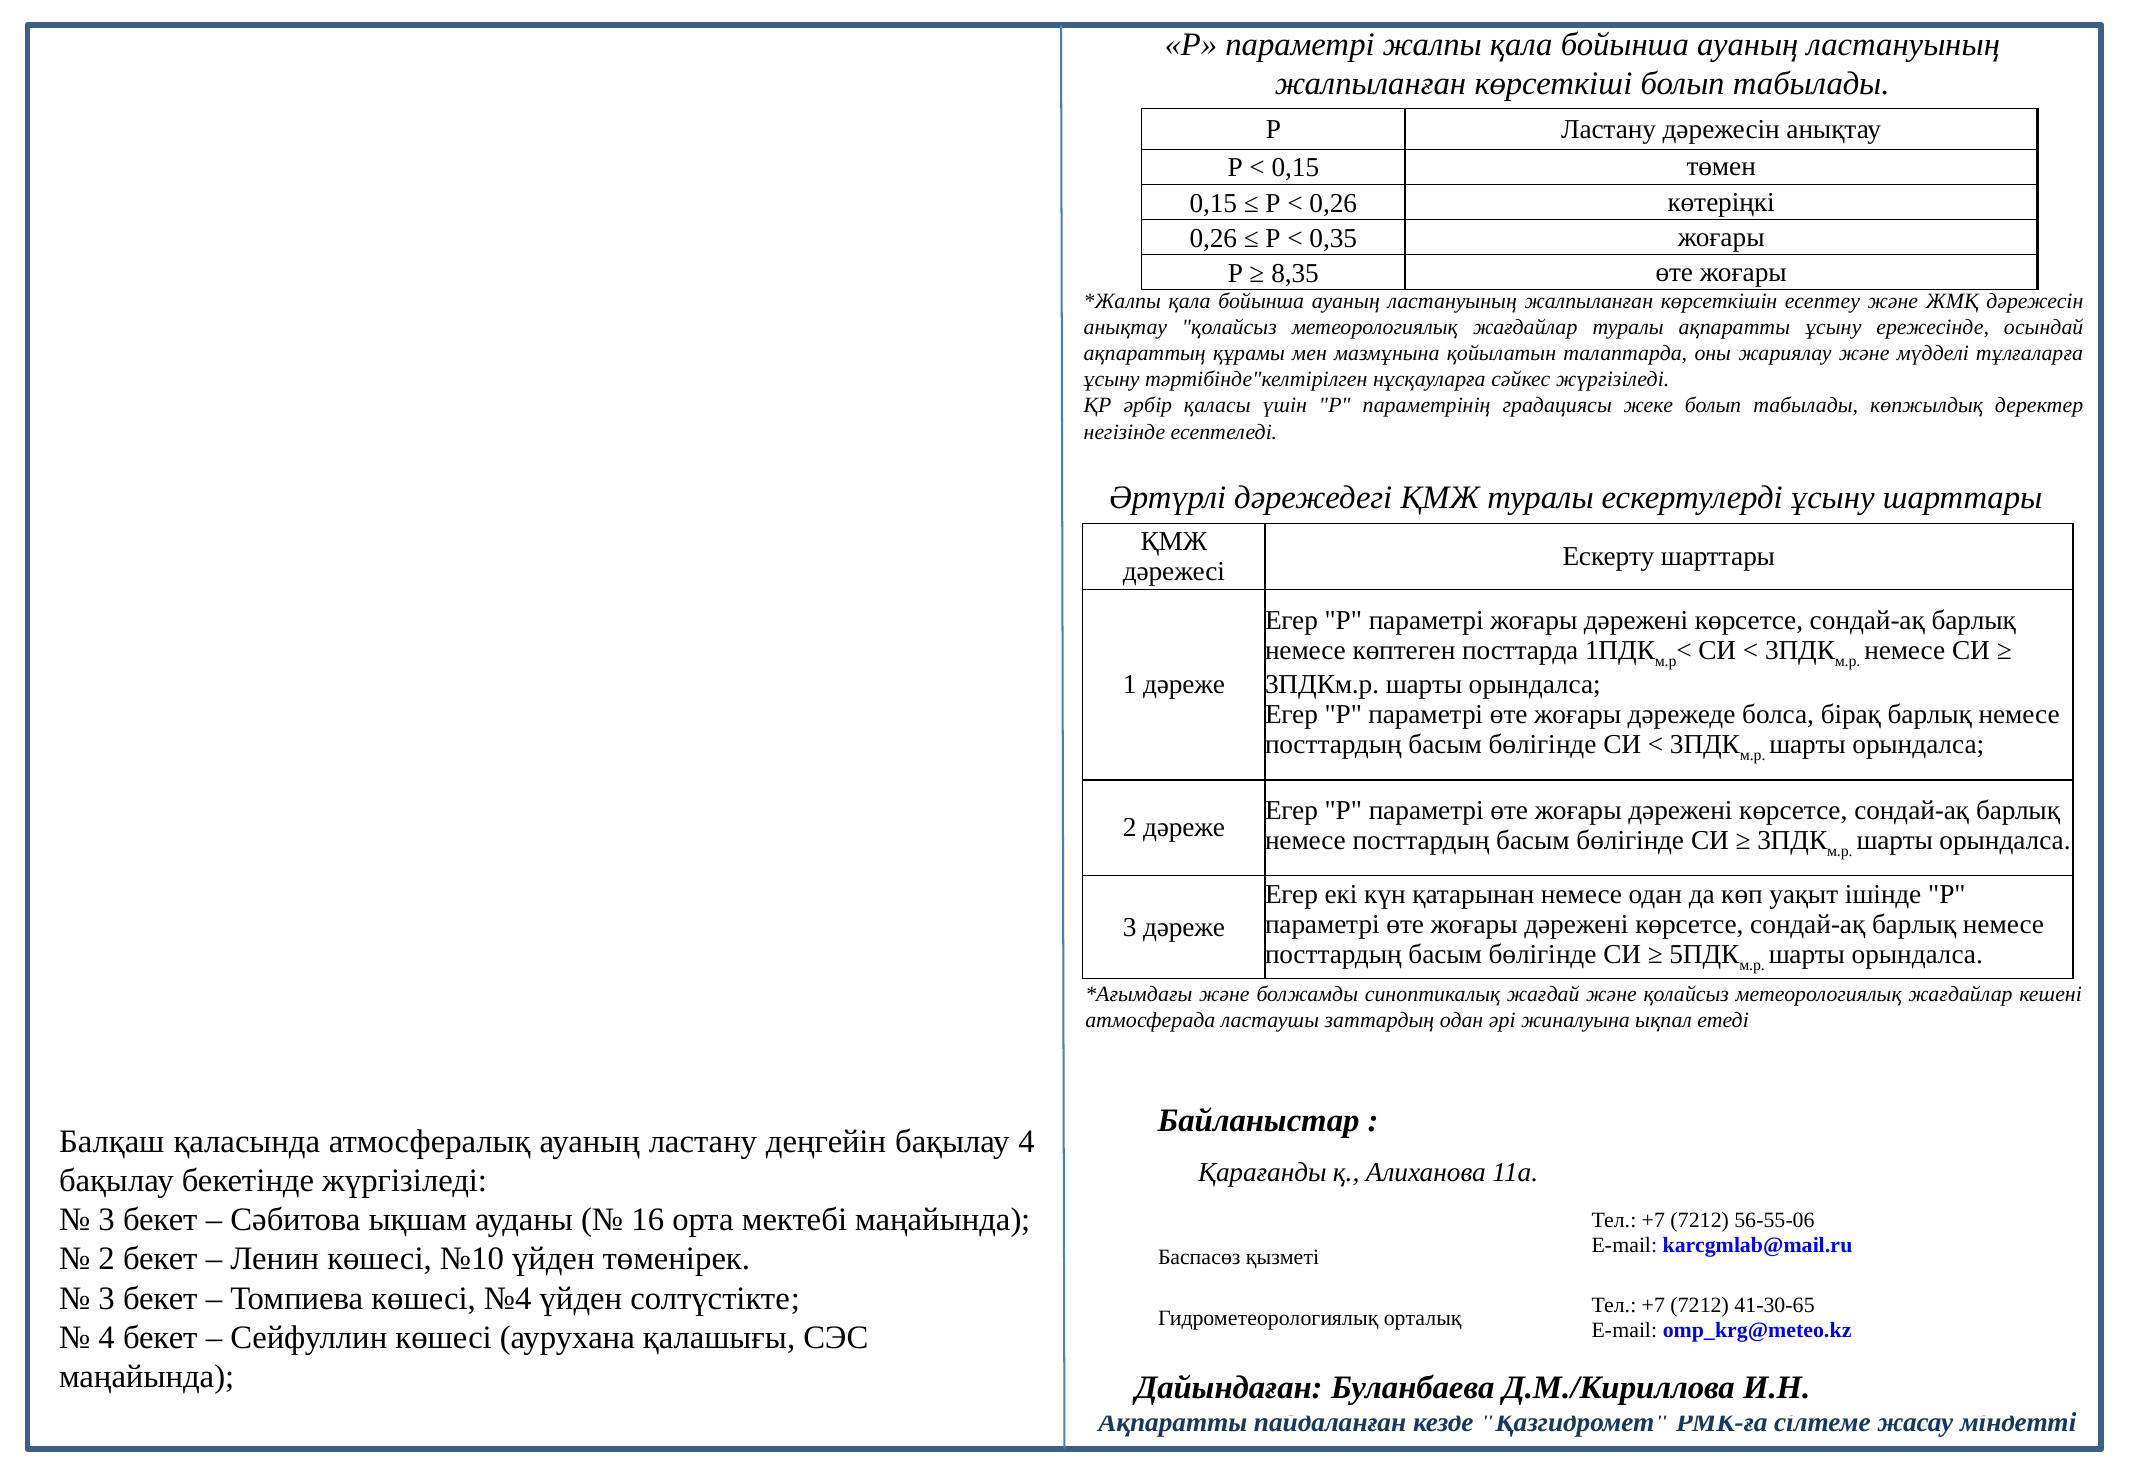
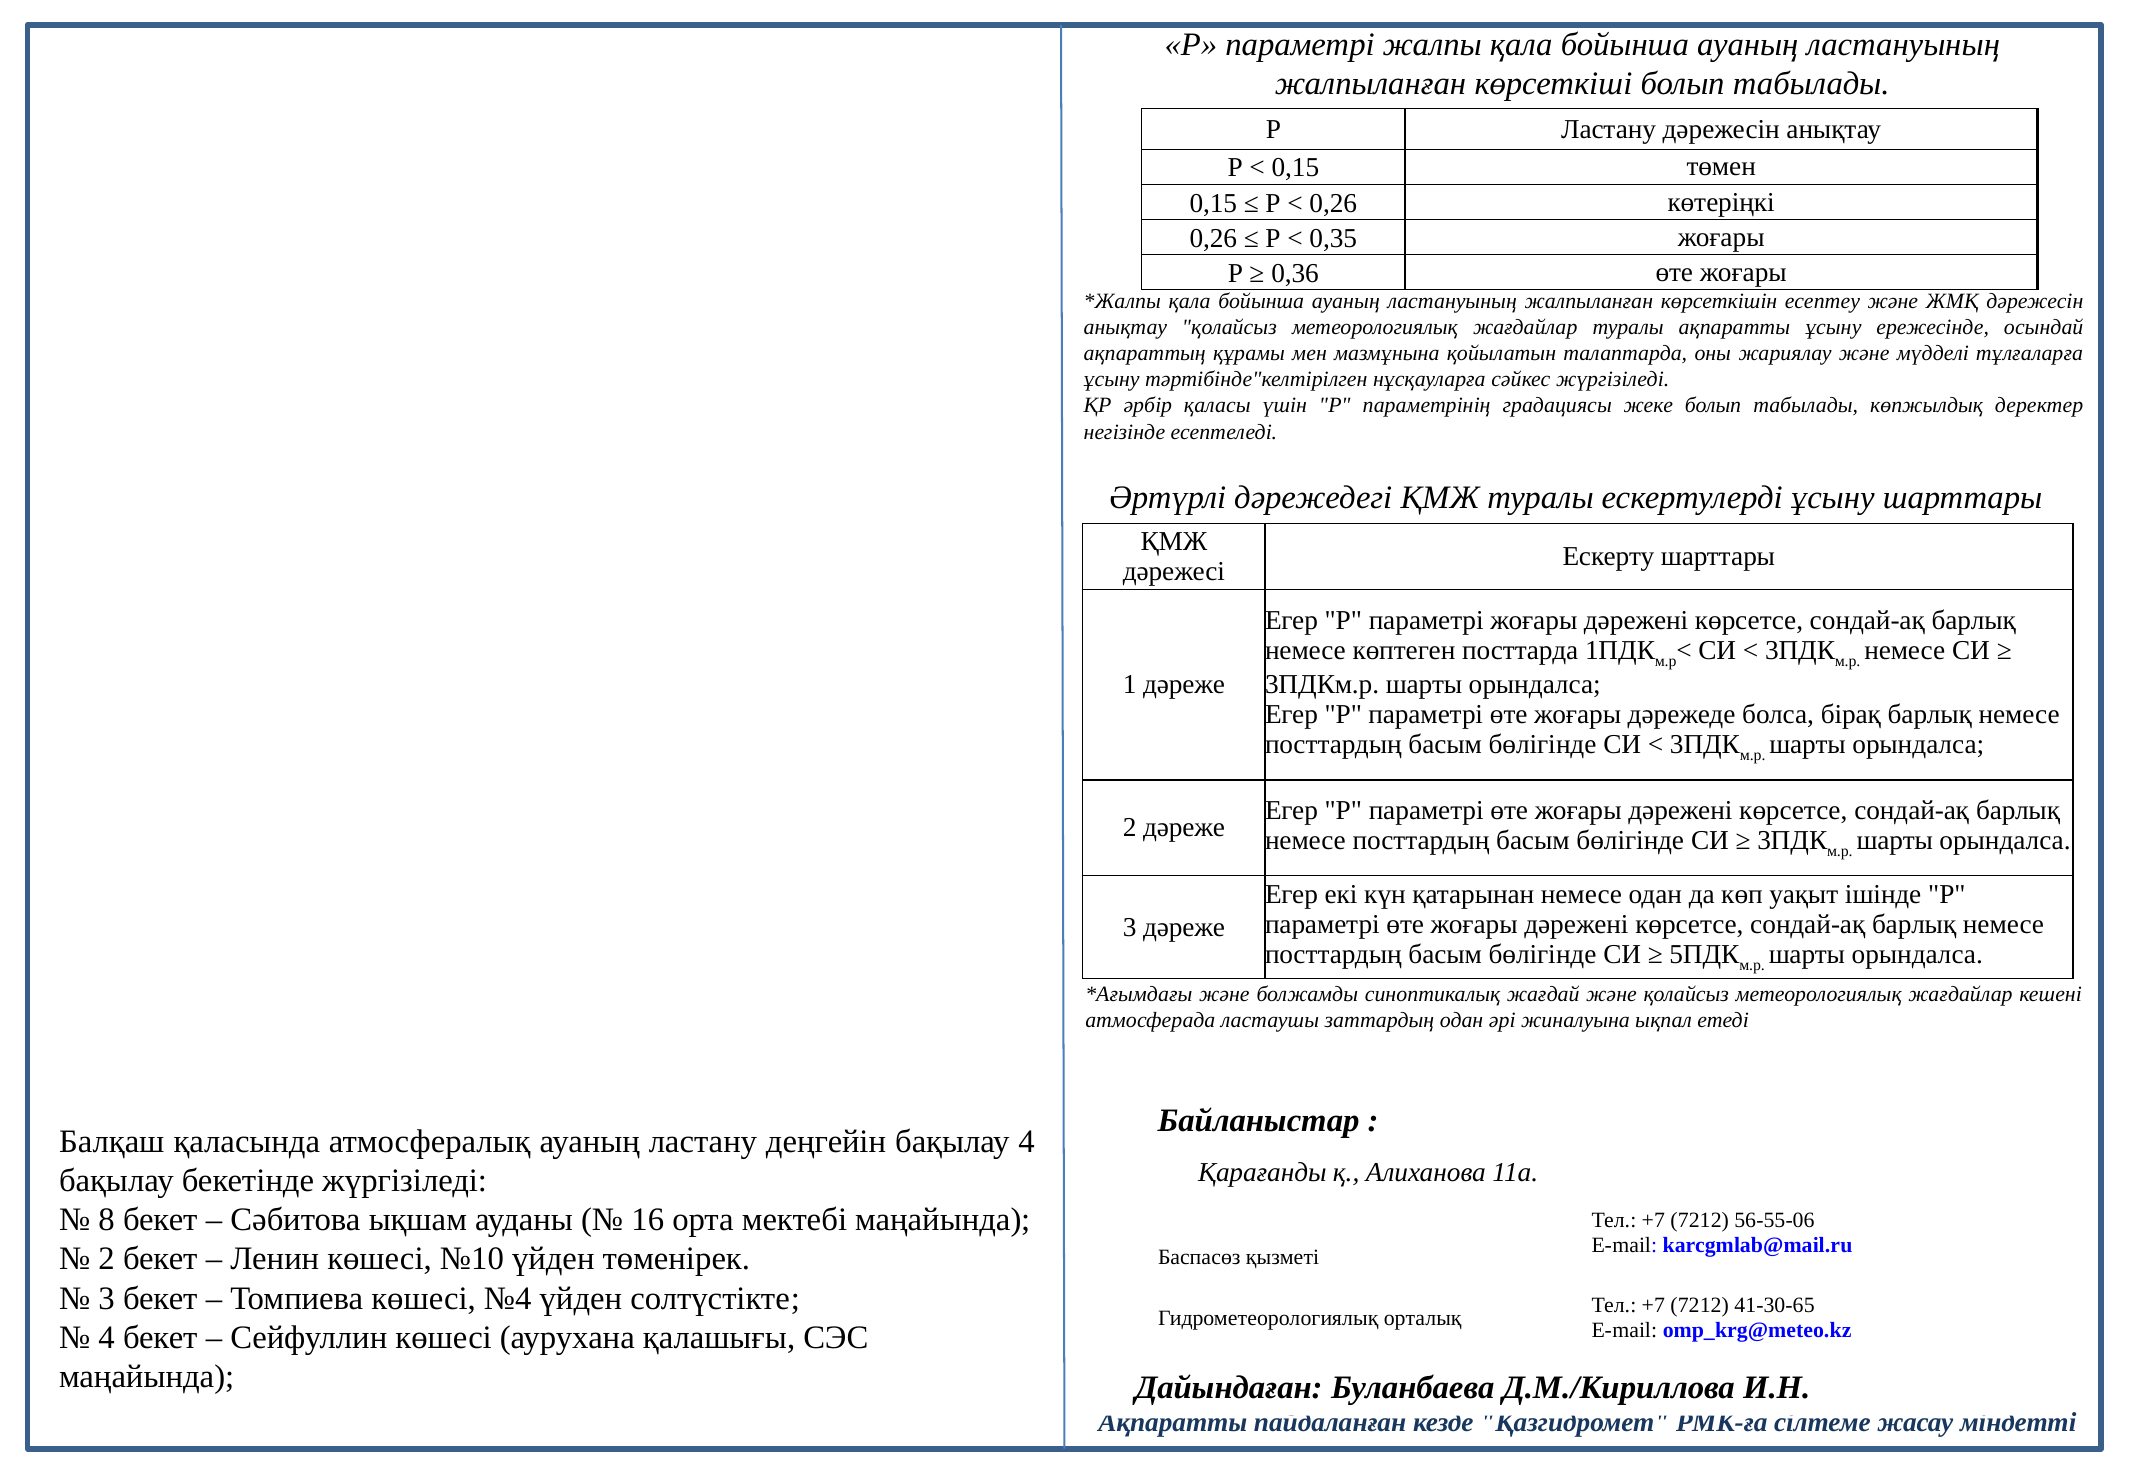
8,35: 8,35 -> 0,36
3 at (107, 1220): 3 -> 8
